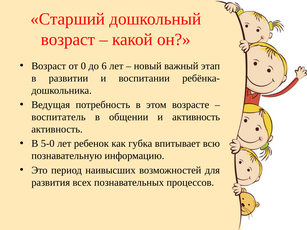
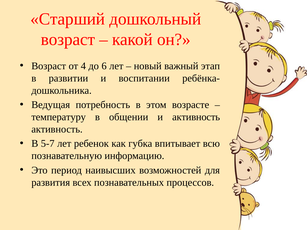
0: 0 -> 4
воспитатель: воспитатель -> температуру
5-0: 5-0 -> 5-7
